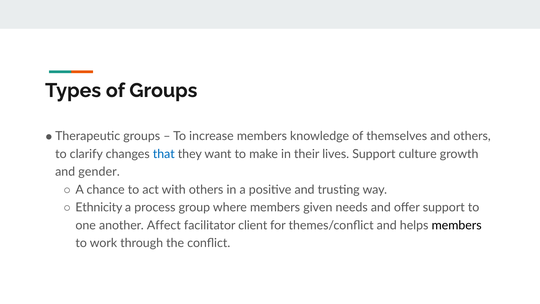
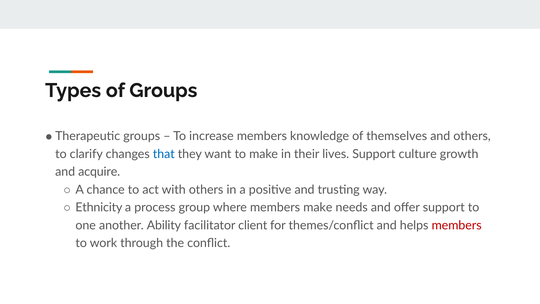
gender: gender -> acquire
members given: given -> make
Affect: Affect -> Ability
members at (457, 225) colour: black -> red
